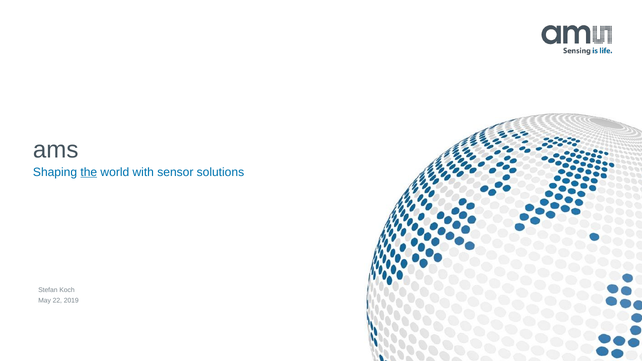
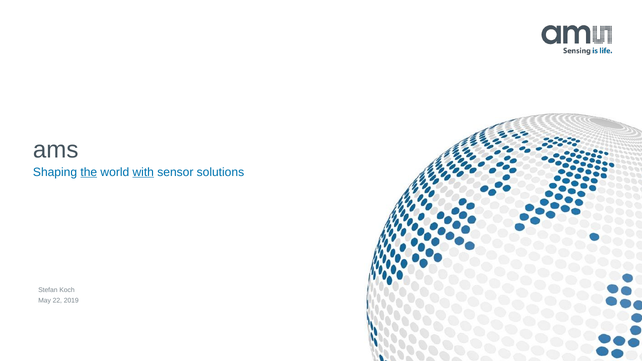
with underline: none -> present
